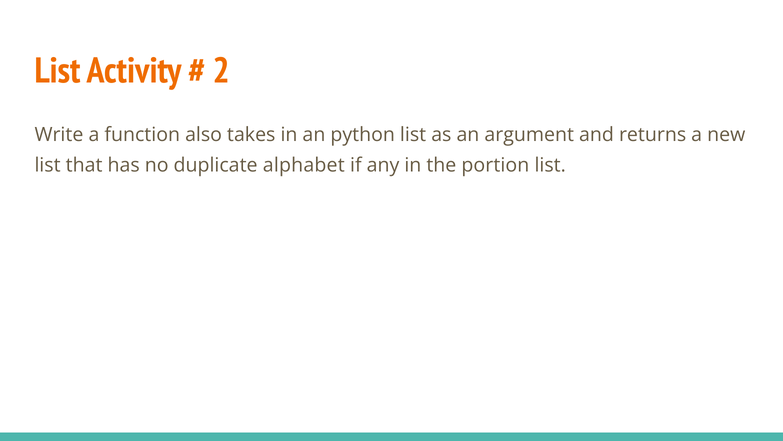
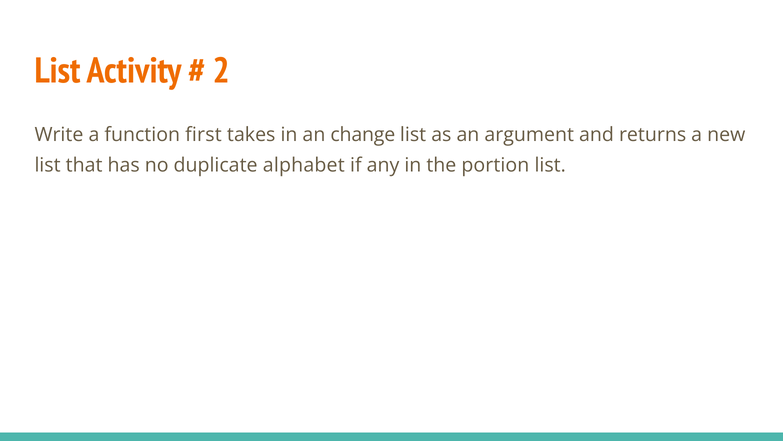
also: also -> first
python: python -> change
